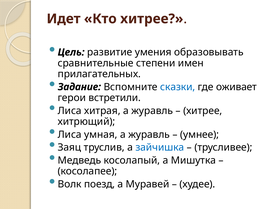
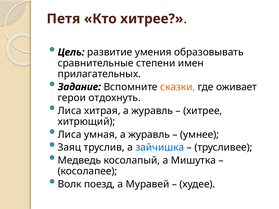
Идет: Идет -> Петя
сказки colour: blue -> orange
встретили: встретили -> отдохнуть
